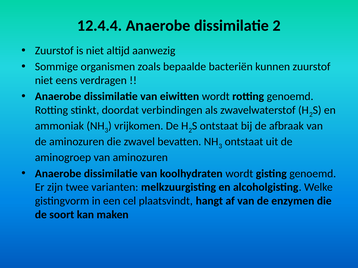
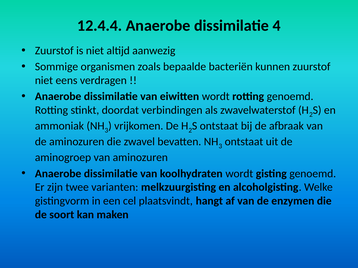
dissimilatie 2: 2 -> 4
